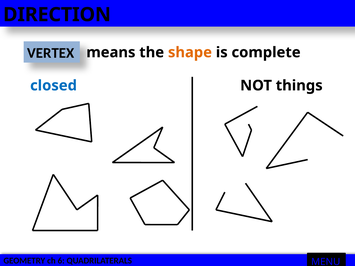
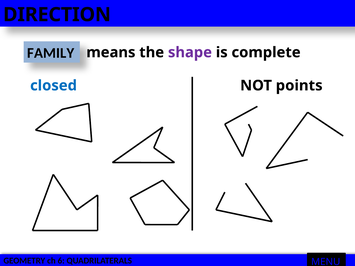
VERTEX: VERTEX -> FAMILY
shape colour: orange -> purple
things: things -> points
